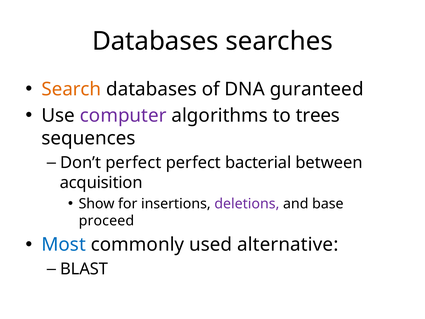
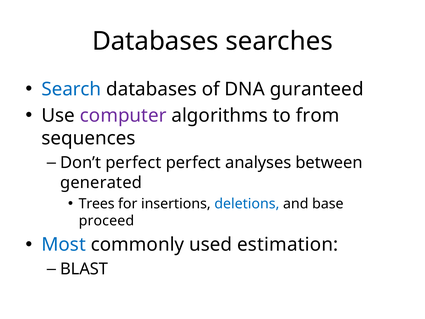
Search colour: orange -> blue
trees: trees -> from
bacterial: bacterial -> analyses
acquisition: acquisition -> generated
Show: Show -> Trees
deletions colour: purple -> blue
alternative: alternative -> estimation
